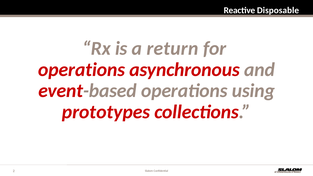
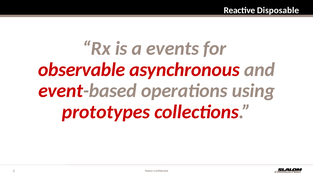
return: return -> events
operations at (82, 70): operations -> observable
